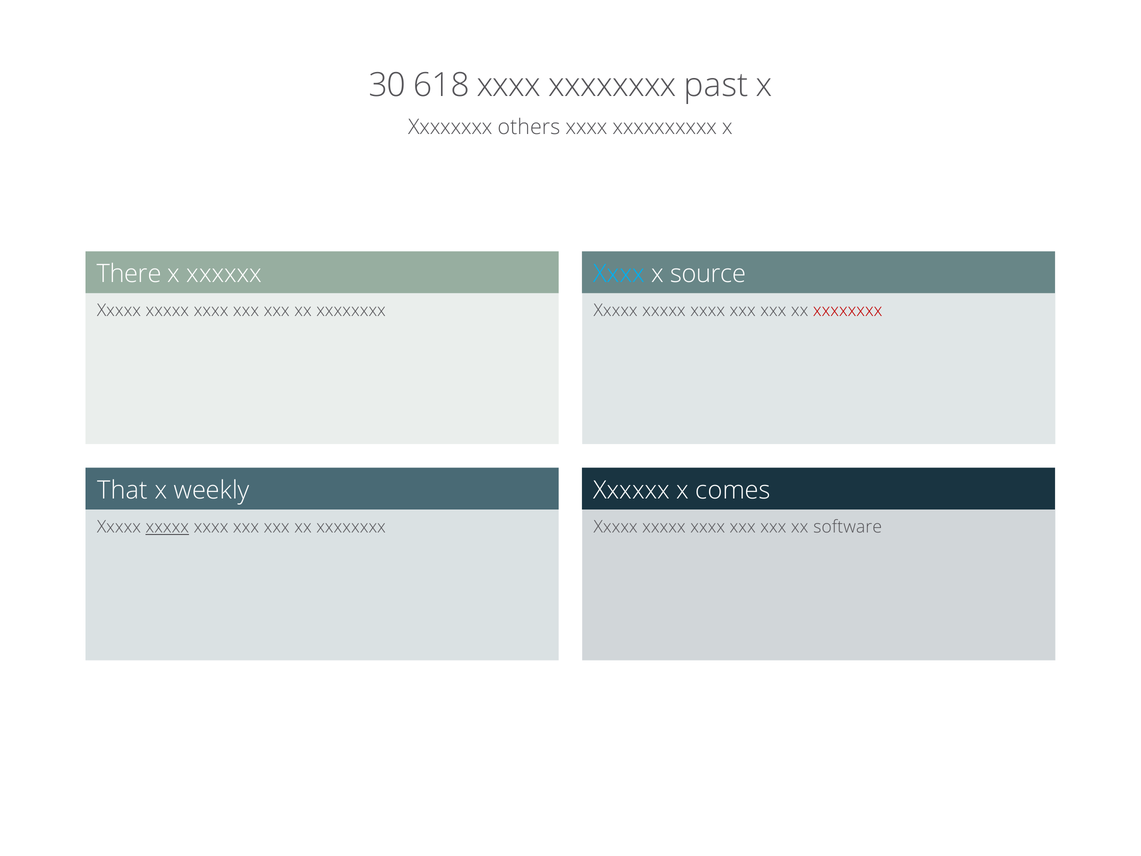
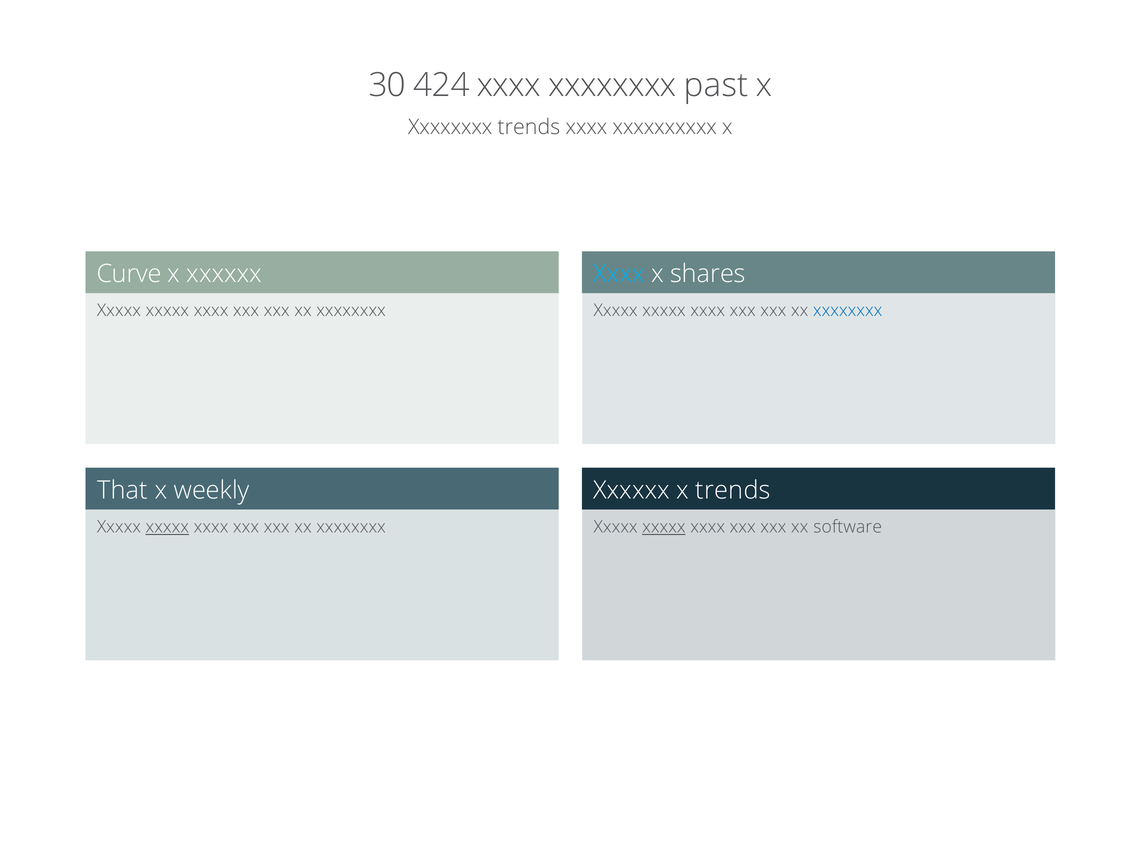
618: 618 -> 424
Xxxxxxxx others: others -> trends
There: There -> Curve
source: source -> shares
xxxxxxxx at (848, 310) colour: red -> blue
x comes: comes -> trends
xxxxx at (664, 527) underline: none -> present
